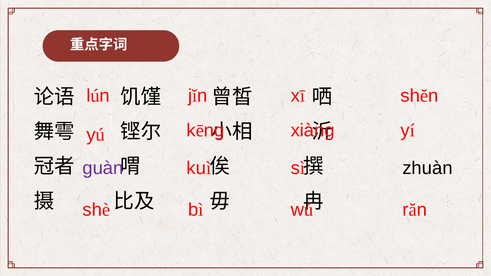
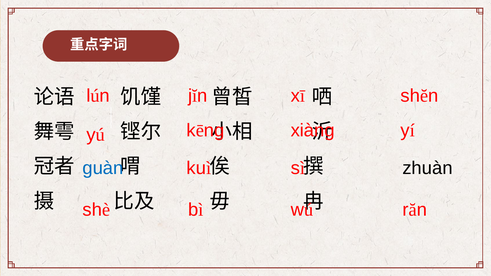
guàn colour: purple -> blue
